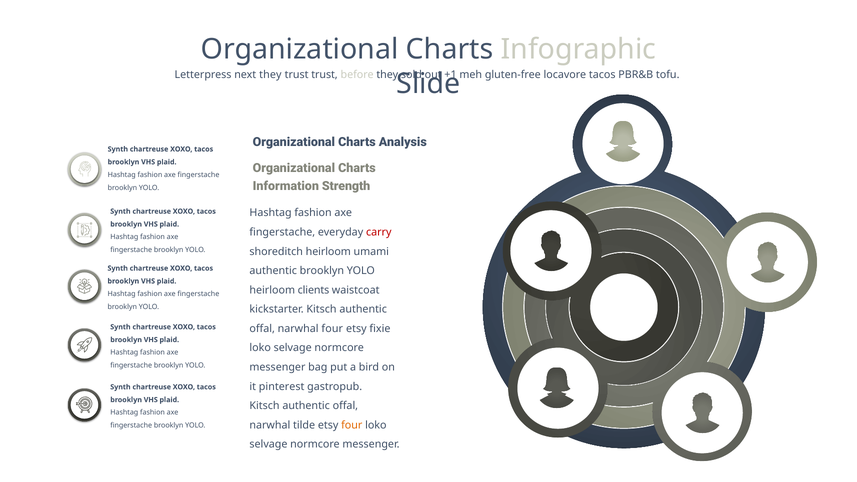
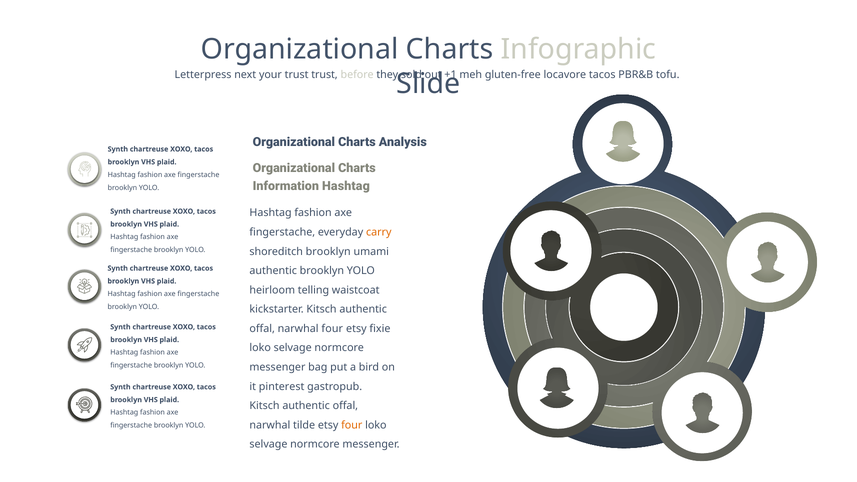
next they: they -> your
Information Strength: Strength -> Hashtag
carry colour: red -> orange
shoreditch heirloom: heirloom -> brooklyn
clients: clients -> telling
